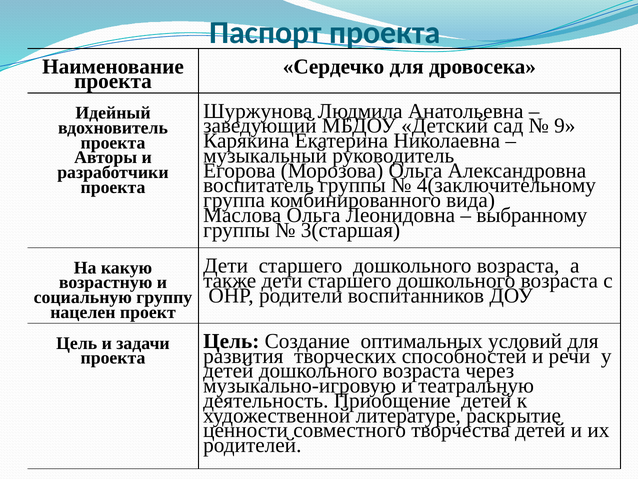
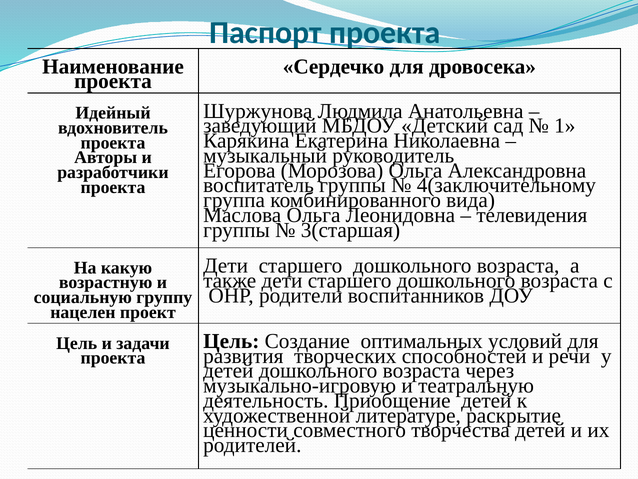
9: 9 -> 1
выбранному: выбранному -> телевидения
